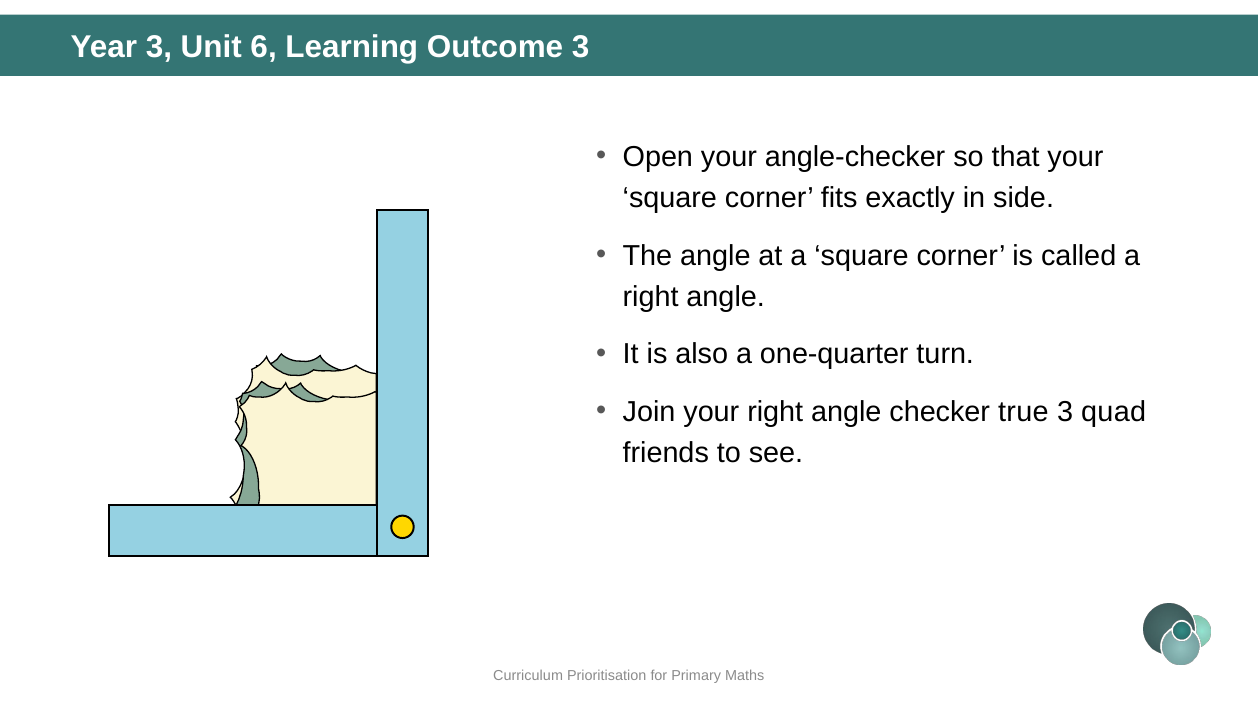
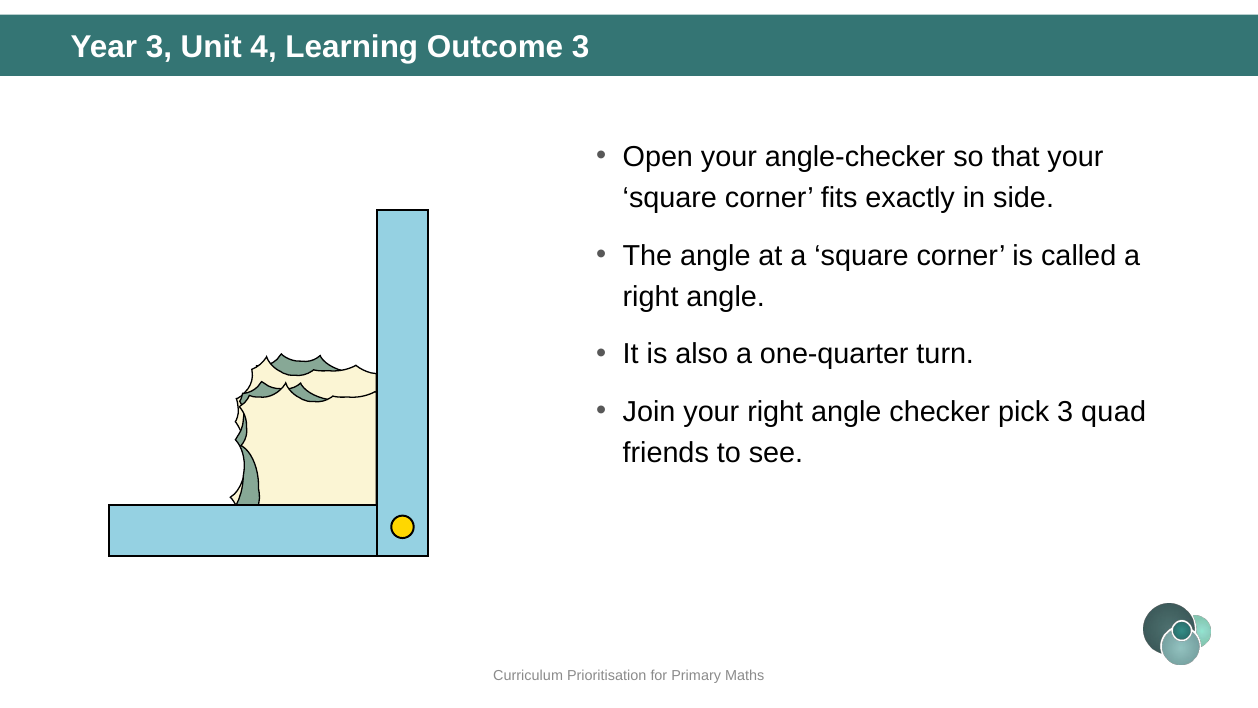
6: 6 -> 4
true: true -> pick
